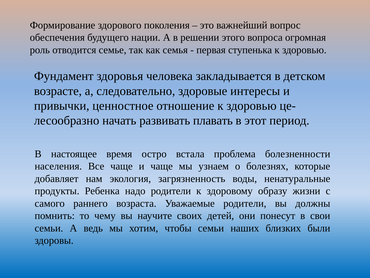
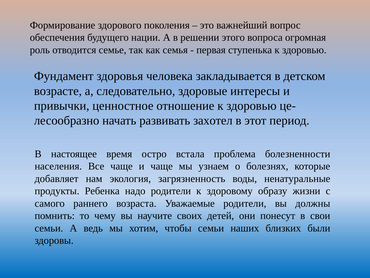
плавать: плавать -> захотел
